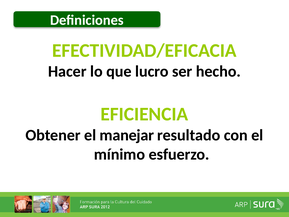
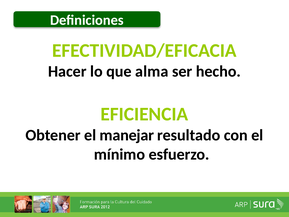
lucro: lucro -> alma
